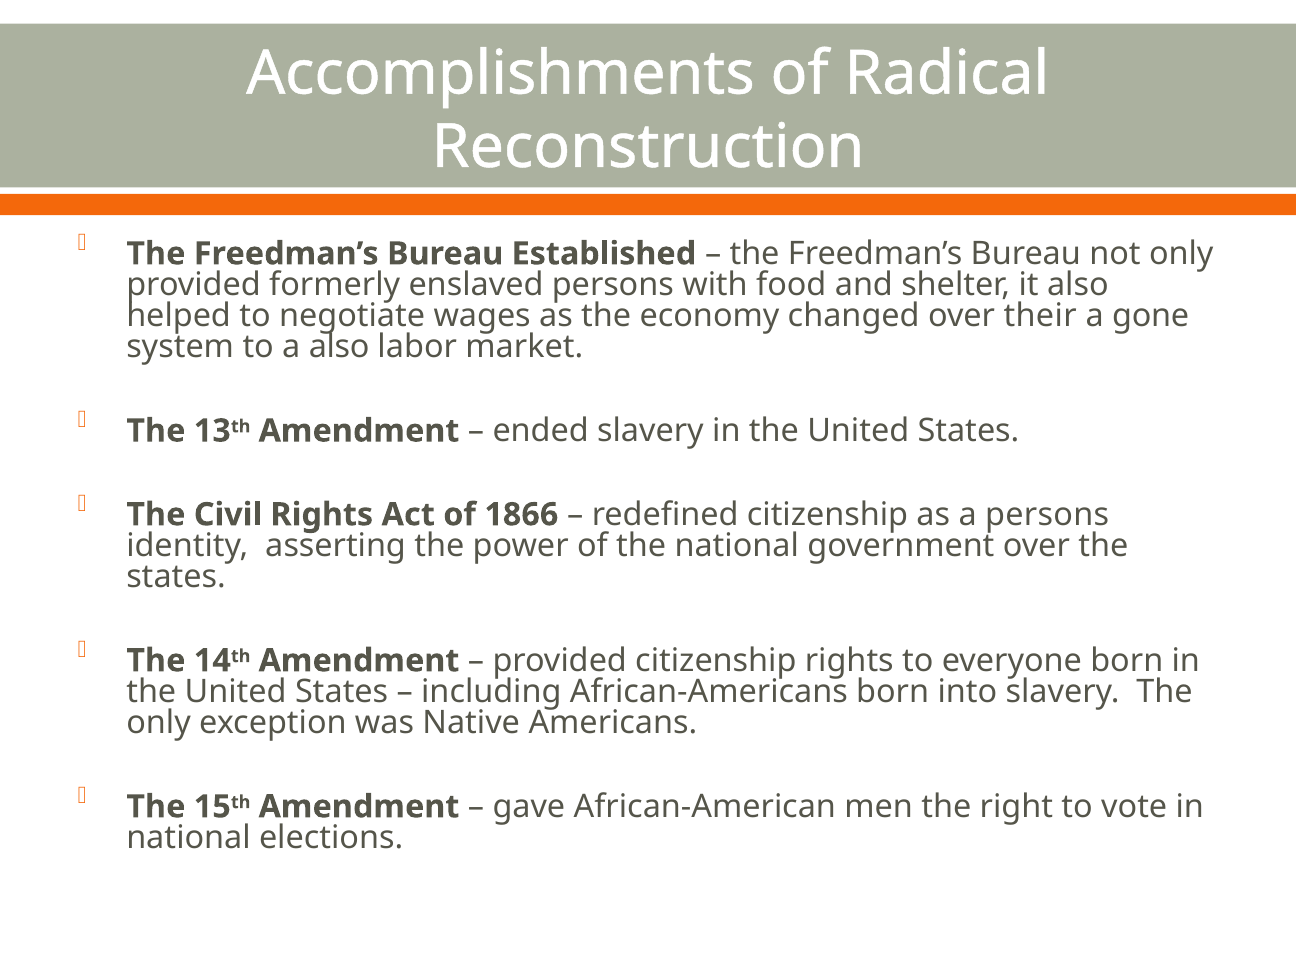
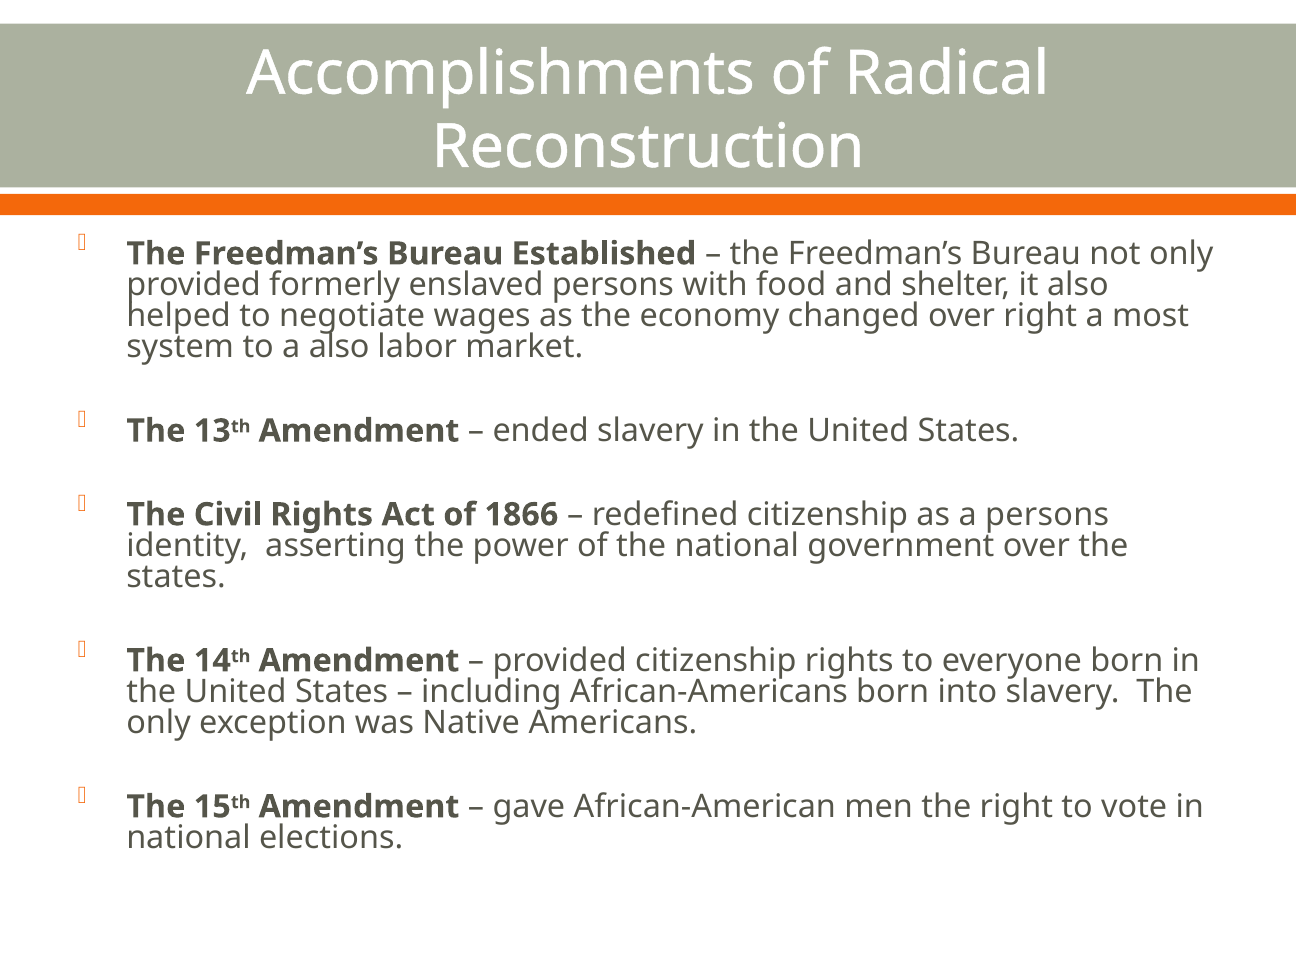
over their: their -> right
gone: gone -> most
